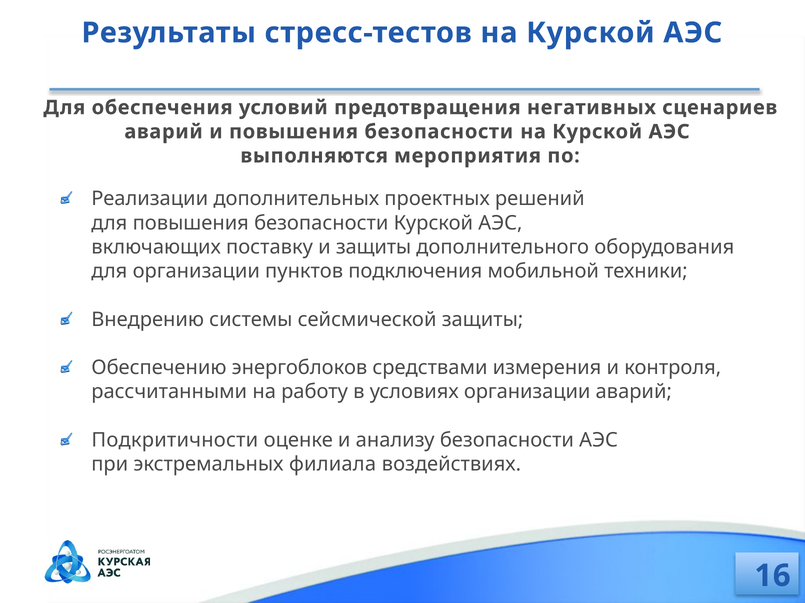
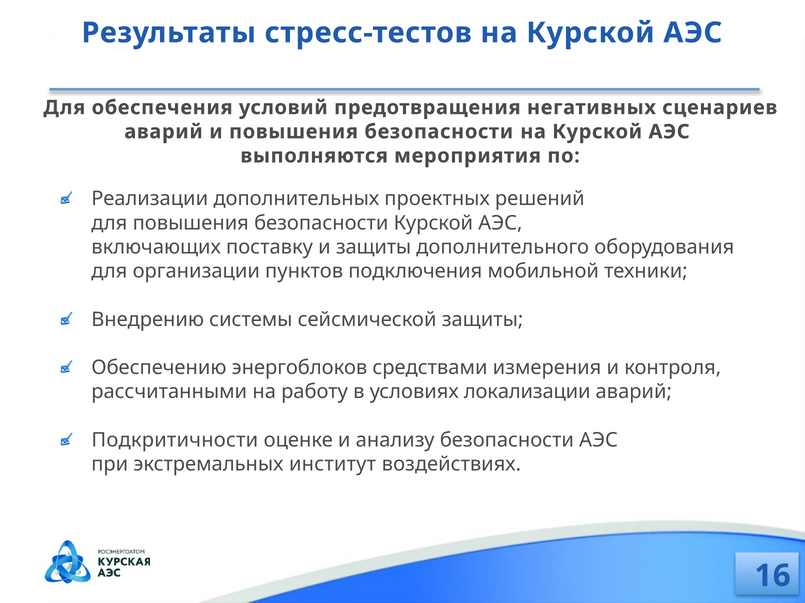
условиях организации: организации -> локализации
филиала: филиала -> институт
